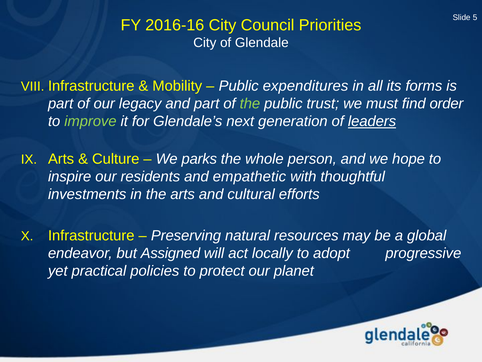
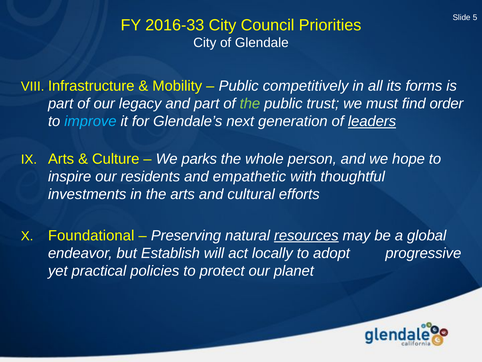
2016-16: 2016-16 -> 2016-33
expenditures: expenditures -> competitively
improve colour: light green -> light blue
Infrastructure at (91, 235): Infrastructure -> Foundational
resources underline: none -> present
Assigned: Assigned -> Establish
